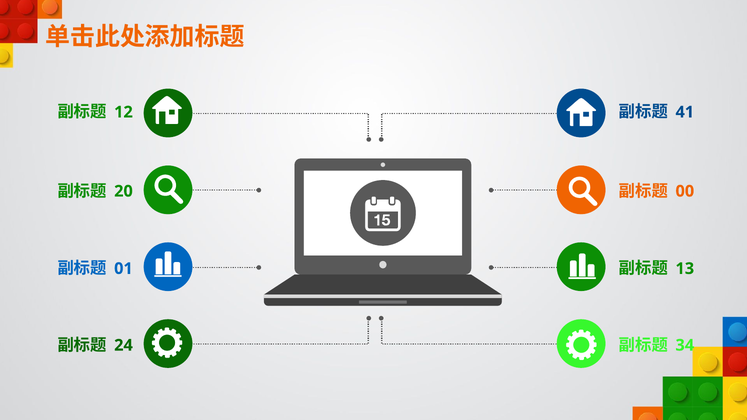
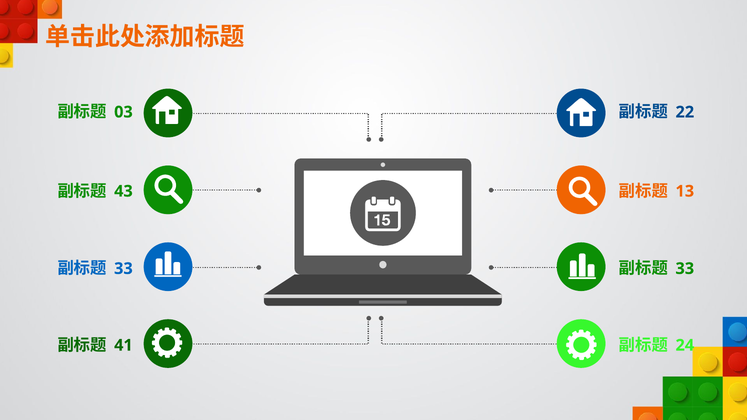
12: 12 -> 03
41: 41 -> 22
20: 20 -> 43
00: 00 -> 13
01 at (123, 269): 01 -> 33
13 at (685, 269): 13 -> 33
24: 24 -> 41
34: 34 -> 24
